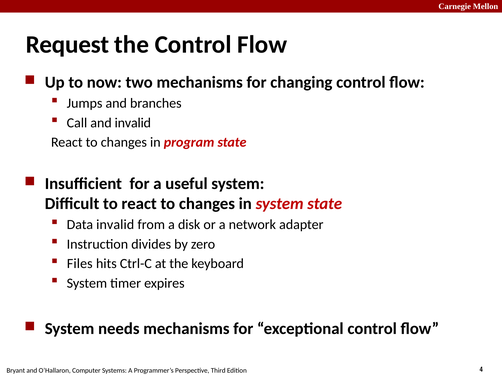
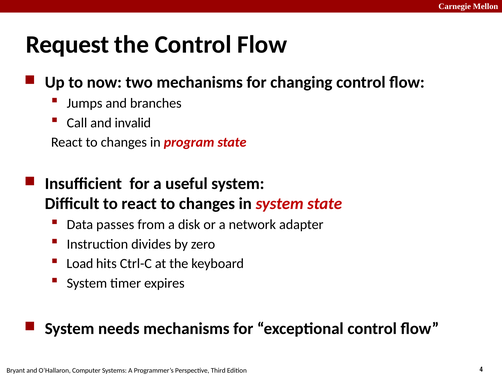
Data invalid: invalid -> passes
Files: Files -> Load
